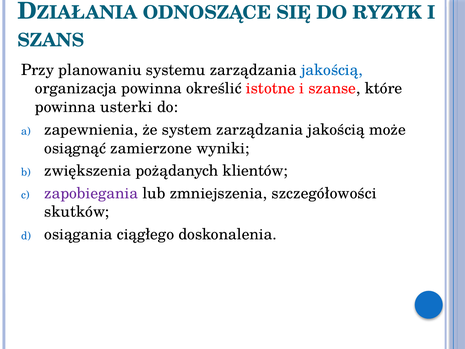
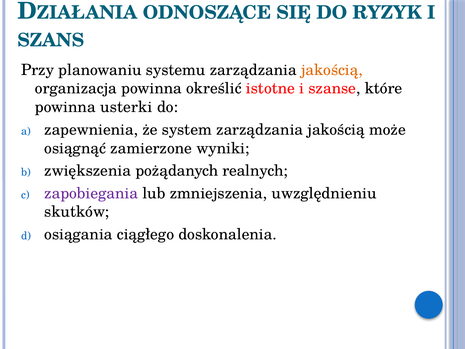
jakością at (332, 70) colour: blue -> orange
klientów: klientów -> realnych
szczegółowości: szczegółowości -> uwzględnieniu
